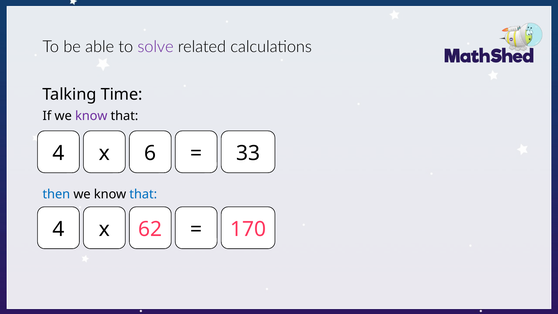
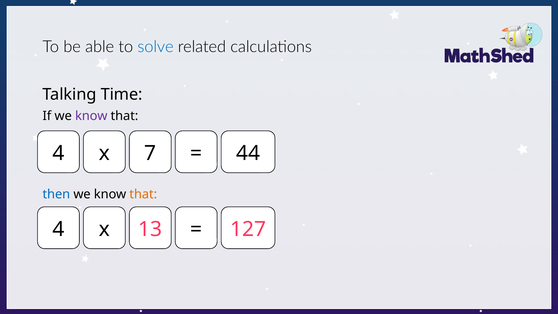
solve colour: purple -> blue
6: 6 -> 7
33: 33 -> 44
that at (143, 194) colour: blue -> orange
62: 62 -> 13
170: 170 -> 127
